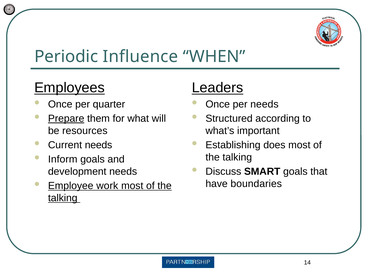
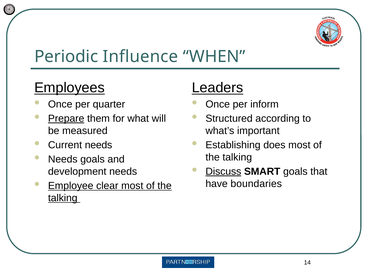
per needs: needs -> inform
resources: resources -> measured
Inform at (63, 159): Inform -> Needs
Discuss underline: none -> present
work: work -> clear
